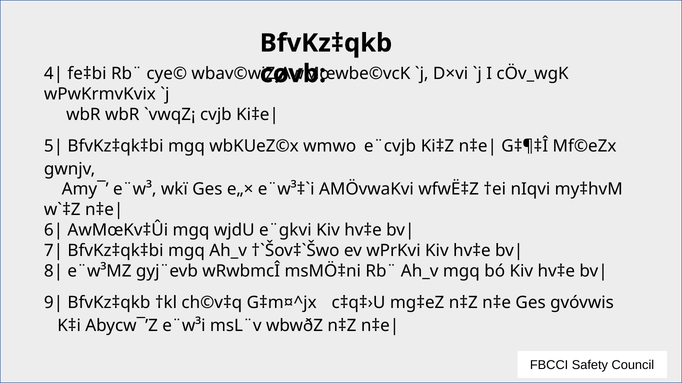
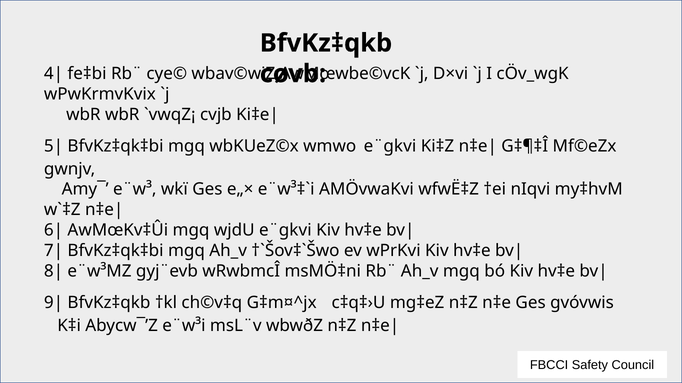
wmwo e¨cvjb: e¨cvjb -> e¨gkvi
